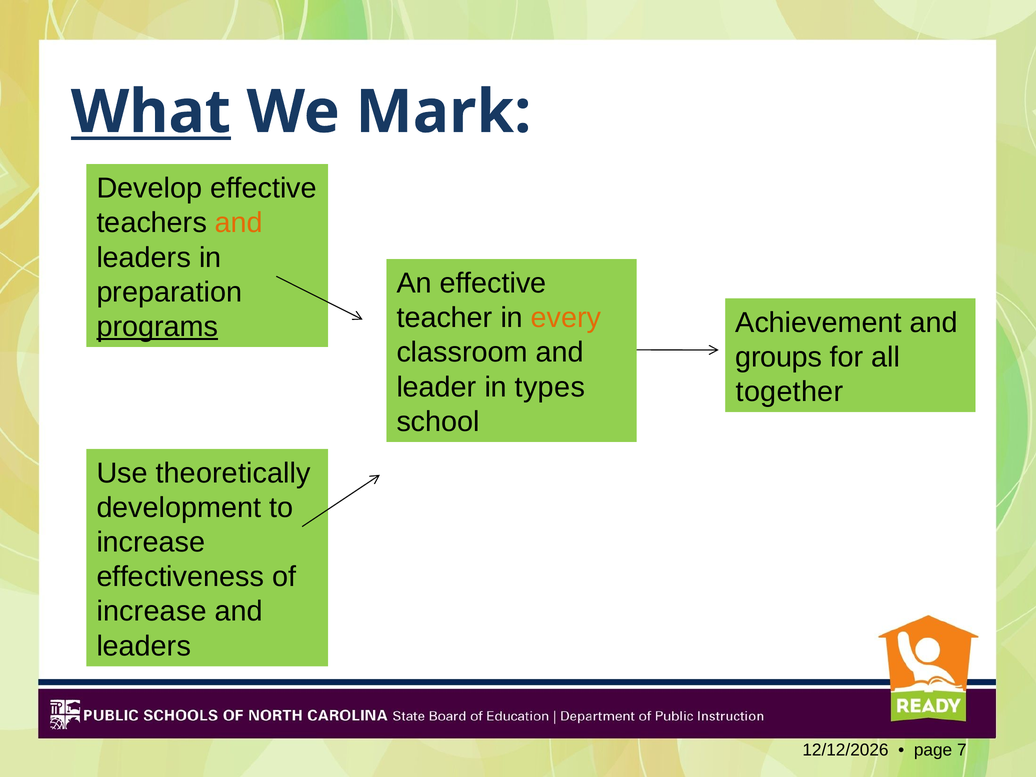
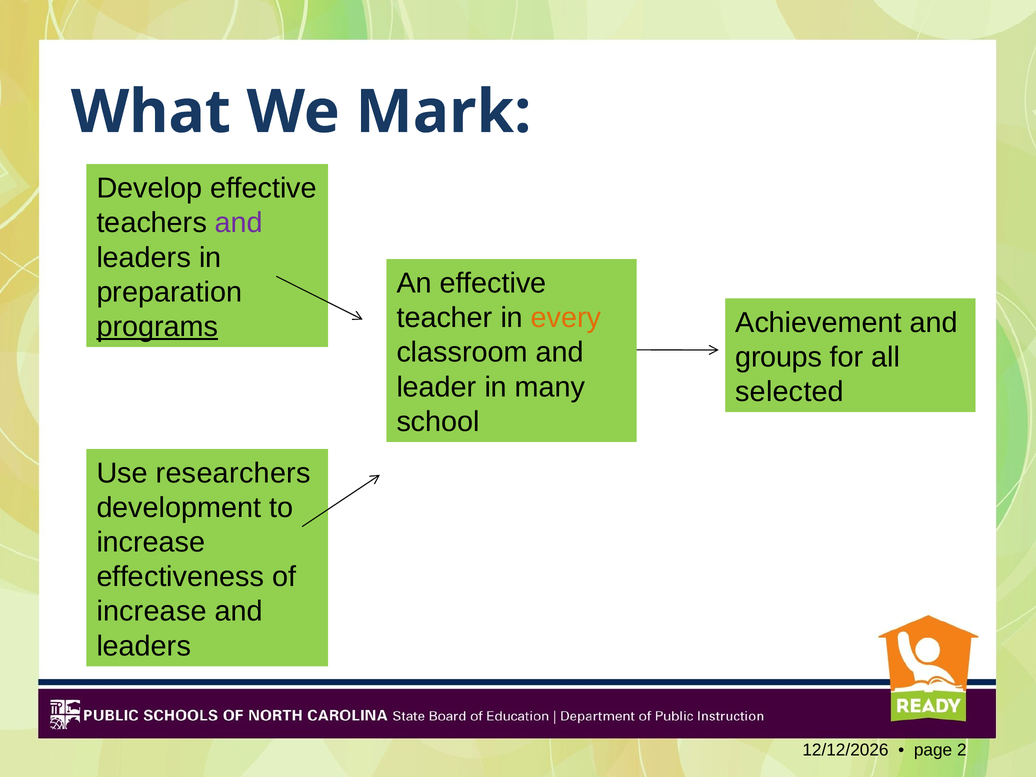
What underline: present -> none
and at (239, 223) colour: orange -> purple
types: types -> many
together: together -> selected
theoretically: theoretically -> researchers
7: 7 -> 2
